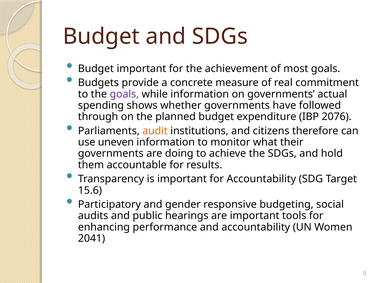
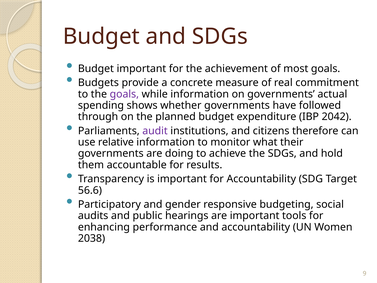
2076: 2076 -> 2042
audit colour: orange -> purple
uneven: uneven -> relative
15.6: 15.6 -> 56.6
2041: 2041 -> 2038
